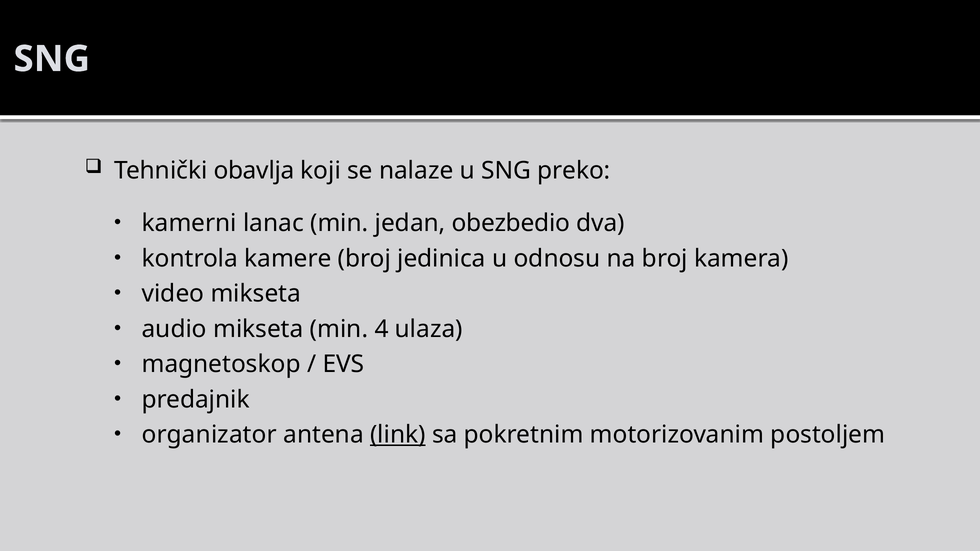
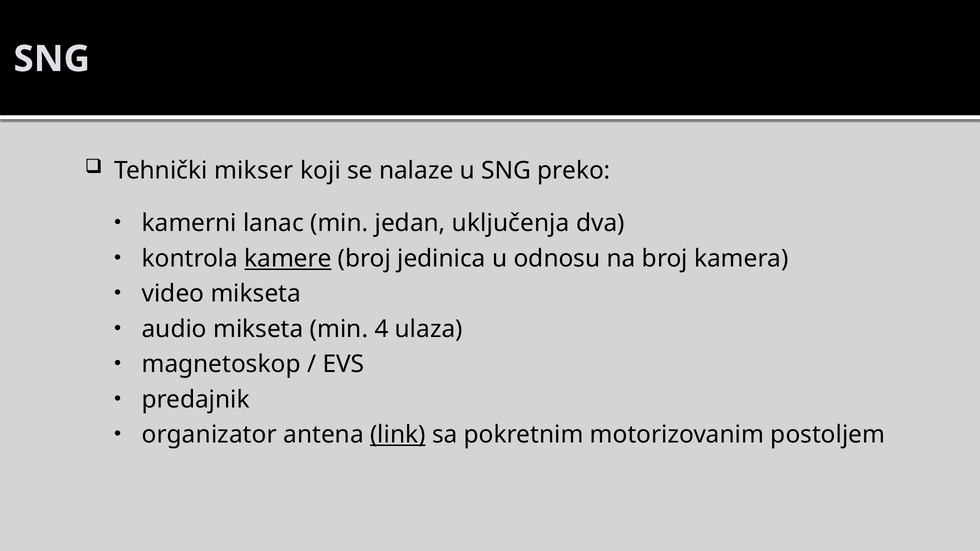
obavlja: obavlja -> mikser
obezbedio: obezbedio -> uključenja
kamere underline: none -> present
